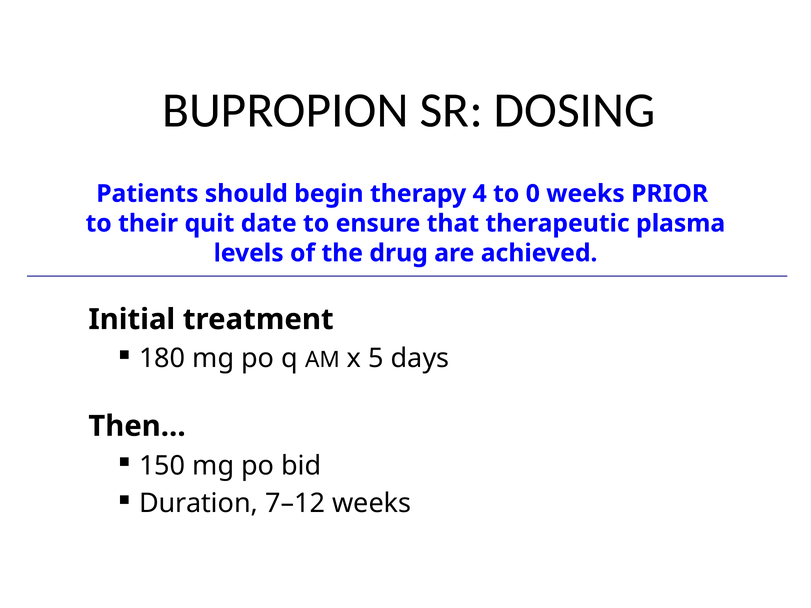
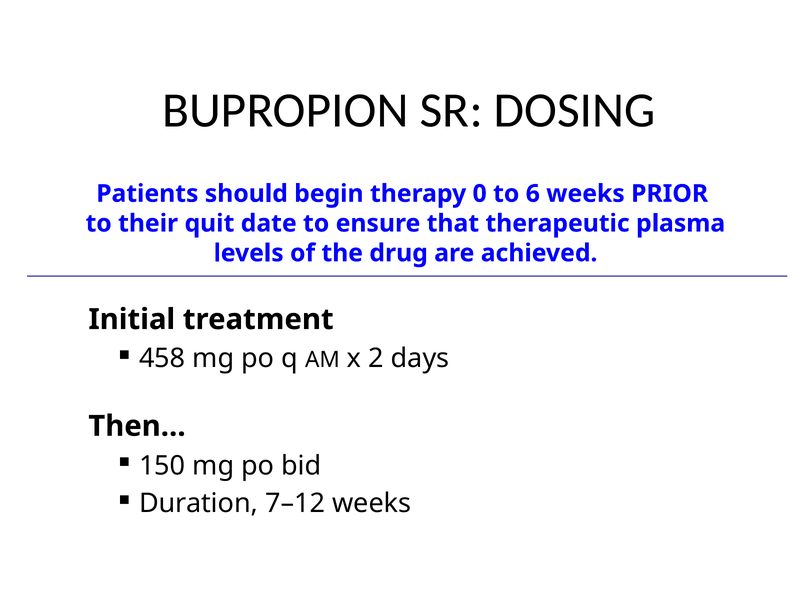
4: 4 -> 0
0: 0 -> 6
180: 180 -> 458
5: 5 -> 2
